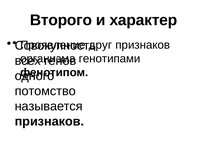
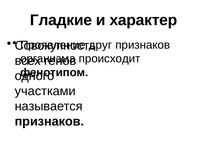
Второго: Второго -> Гладкие
генотипами: генотипами -> происходит
потомство: потомство -> участками
